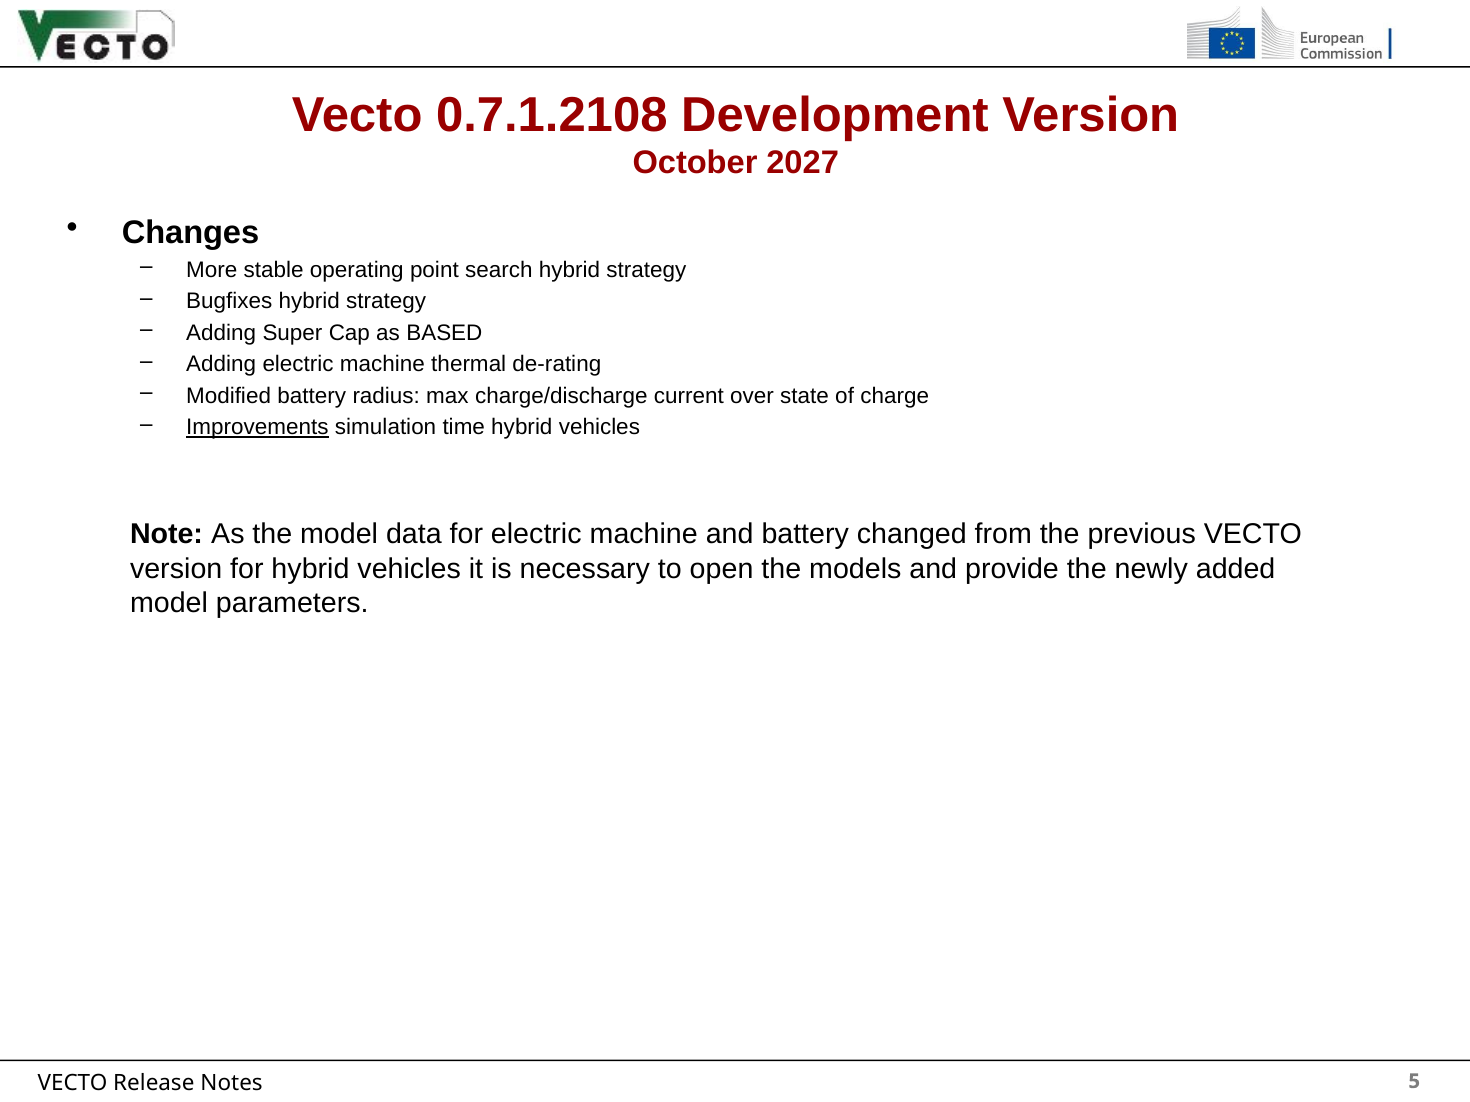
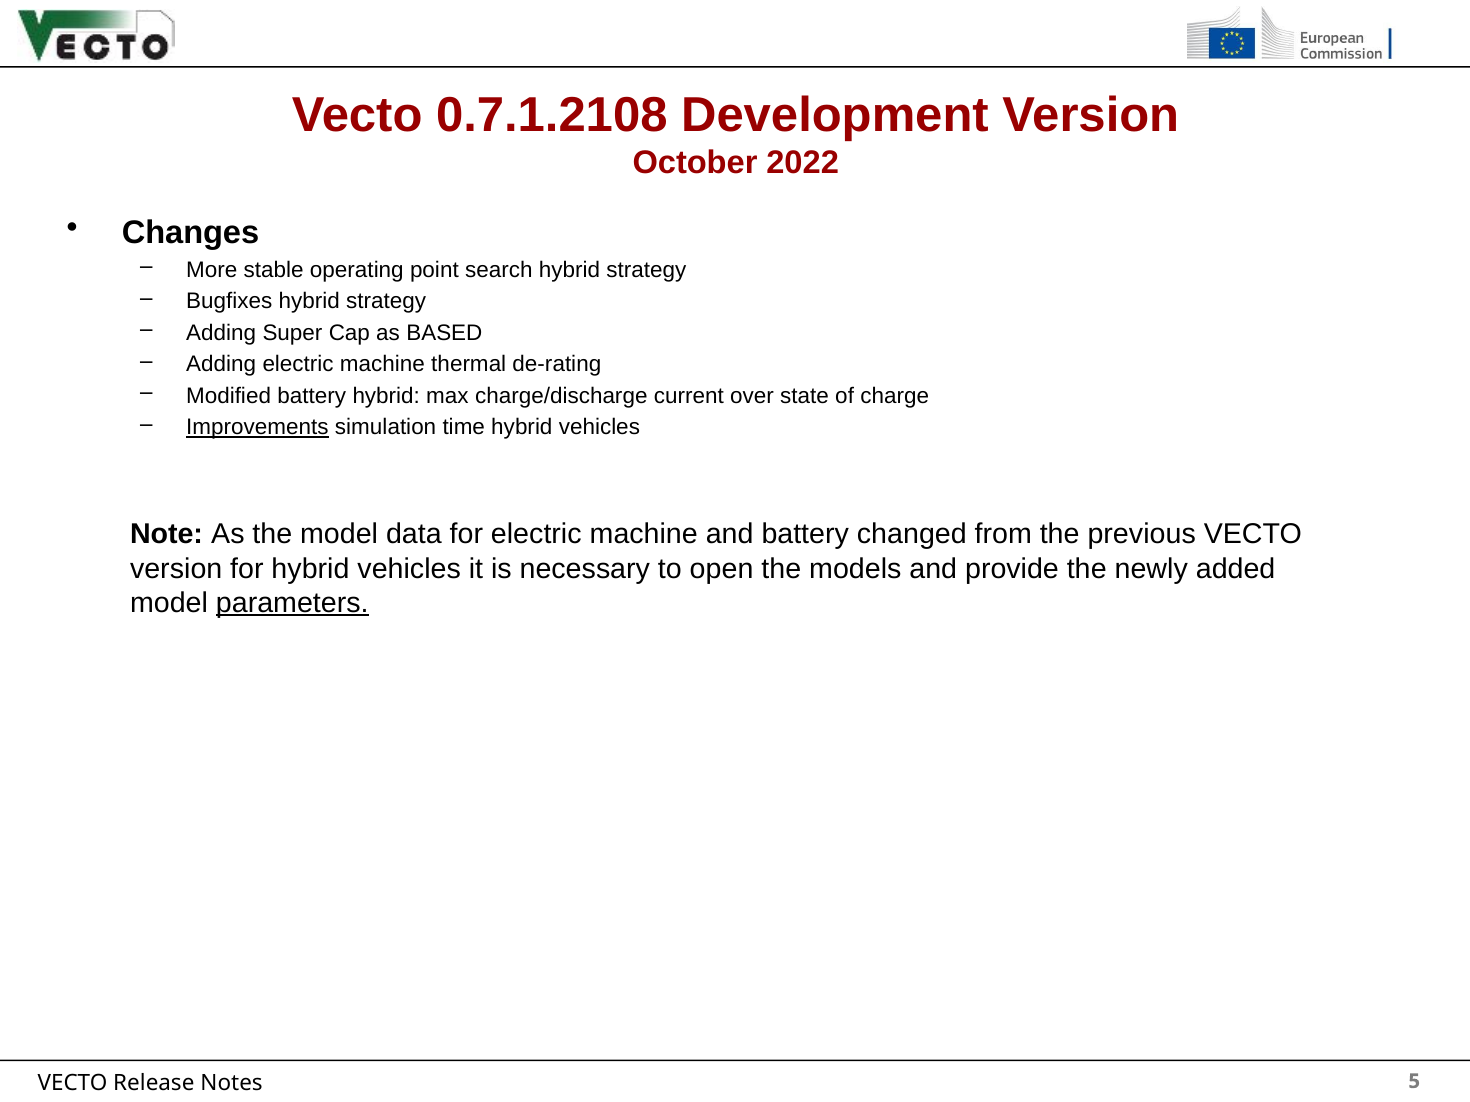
2027: 2027 -> 2022
battery radius: radius -> hybrid
parameters underline: none -> present
